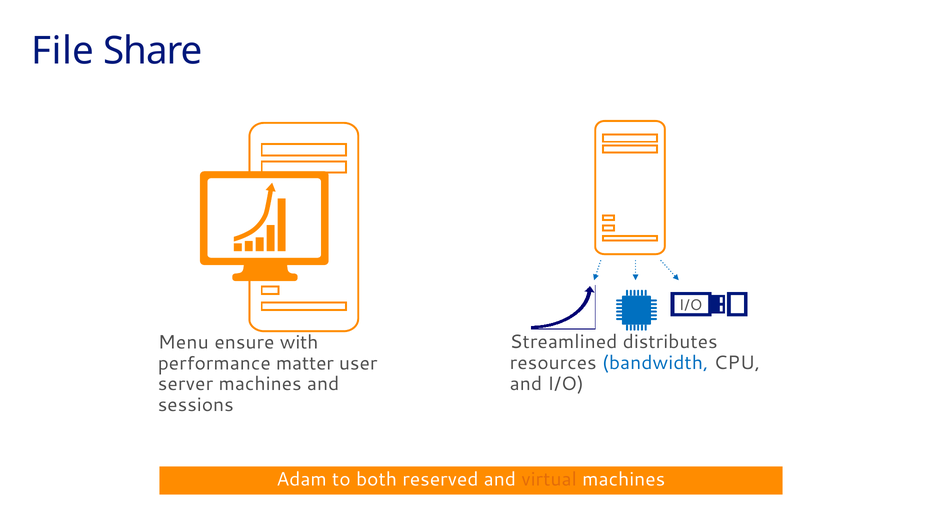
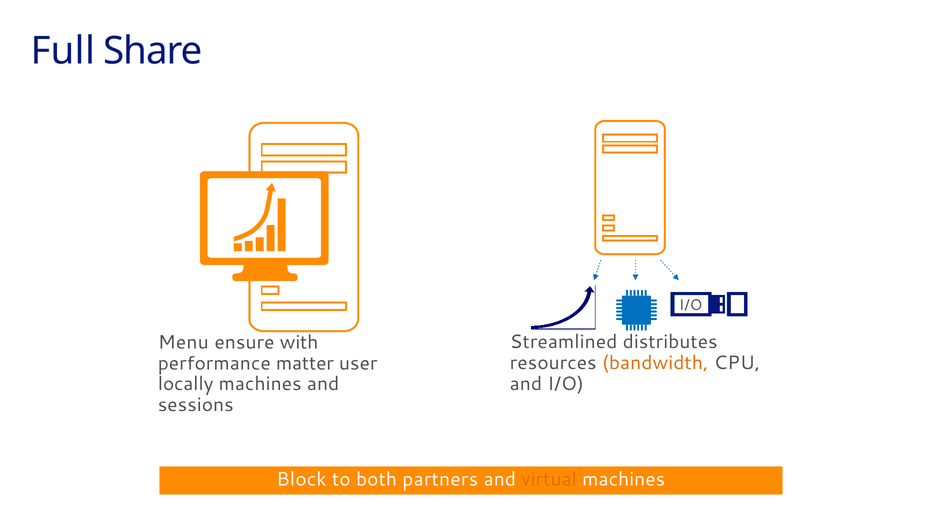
File: File -> Full
bandwidth colour: blue -> orange
server: server -> locally
Adam: Adam -> Block
reserved: reserved -> partners
